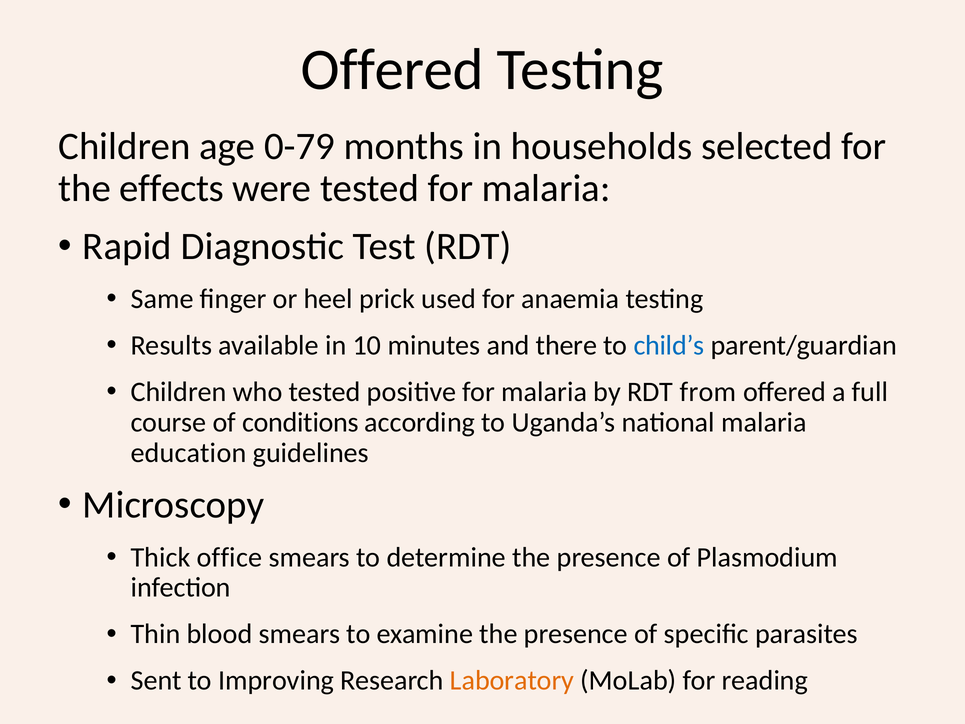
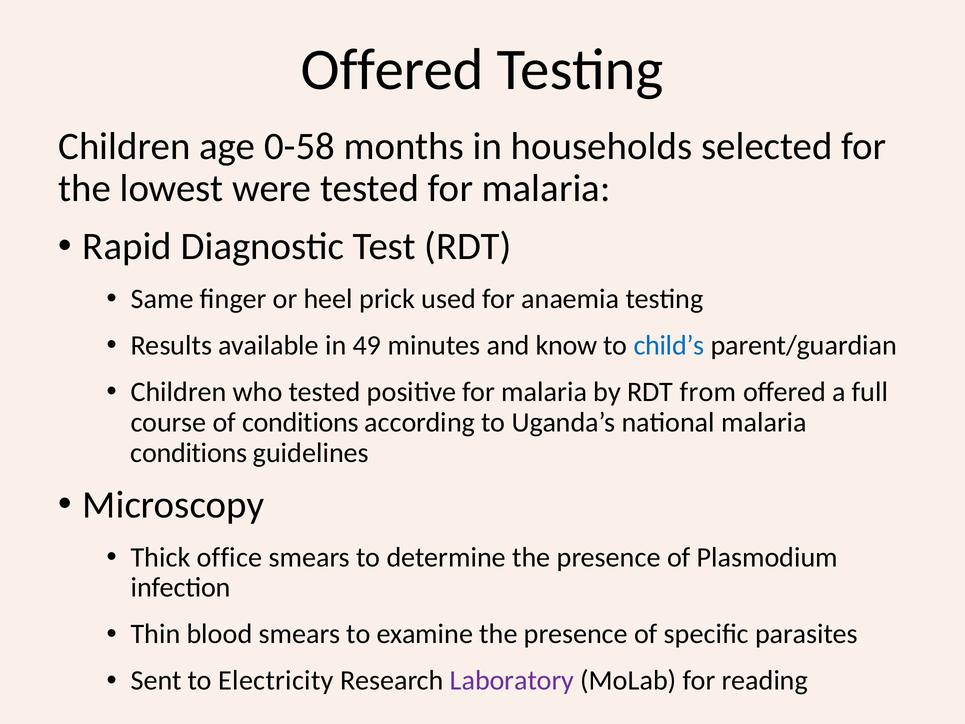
0-79: 0-79 -> 0-58
effects: effects -> lowest
10: 10 -> 49
there: there -> know
education at (189, 453): education -> conditions
Improving: Improving -> Electricity
Laboratory colour: orange -> purple
